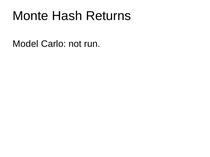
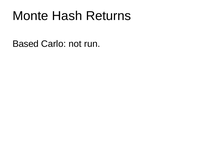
Model: Model -> Based
